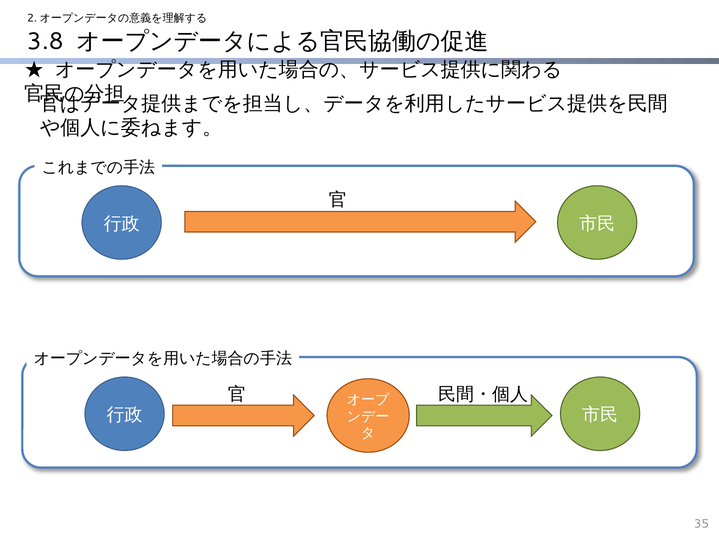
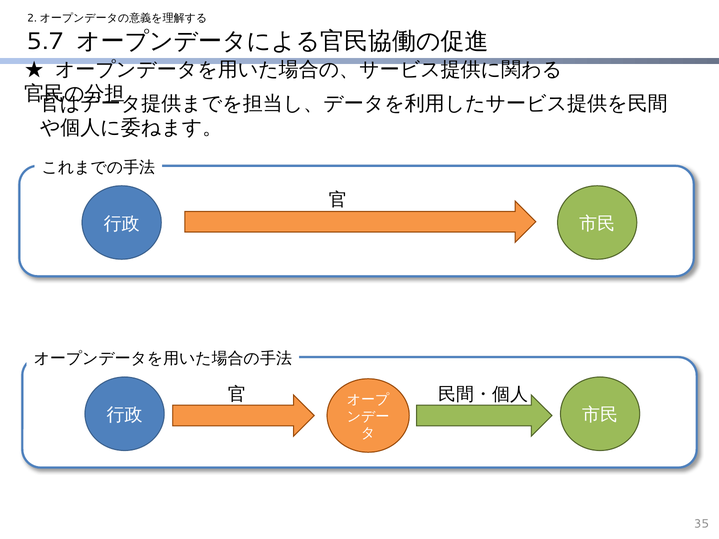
3.8: 3.8 -> 5.7
